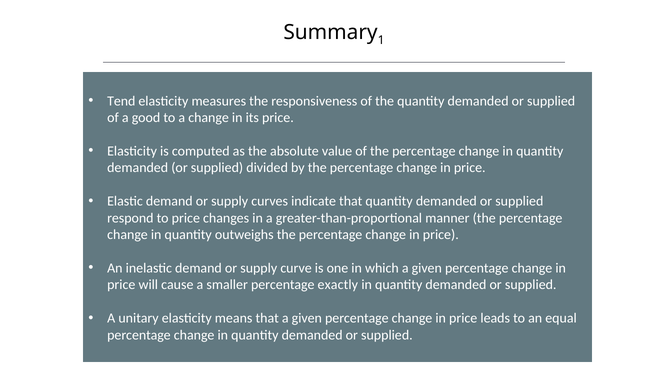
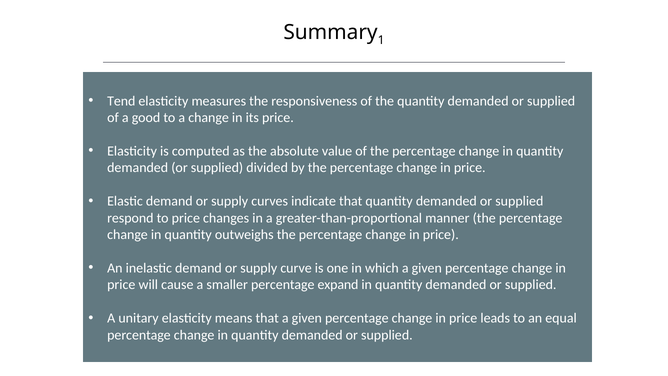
exactly: exactly -> expand
